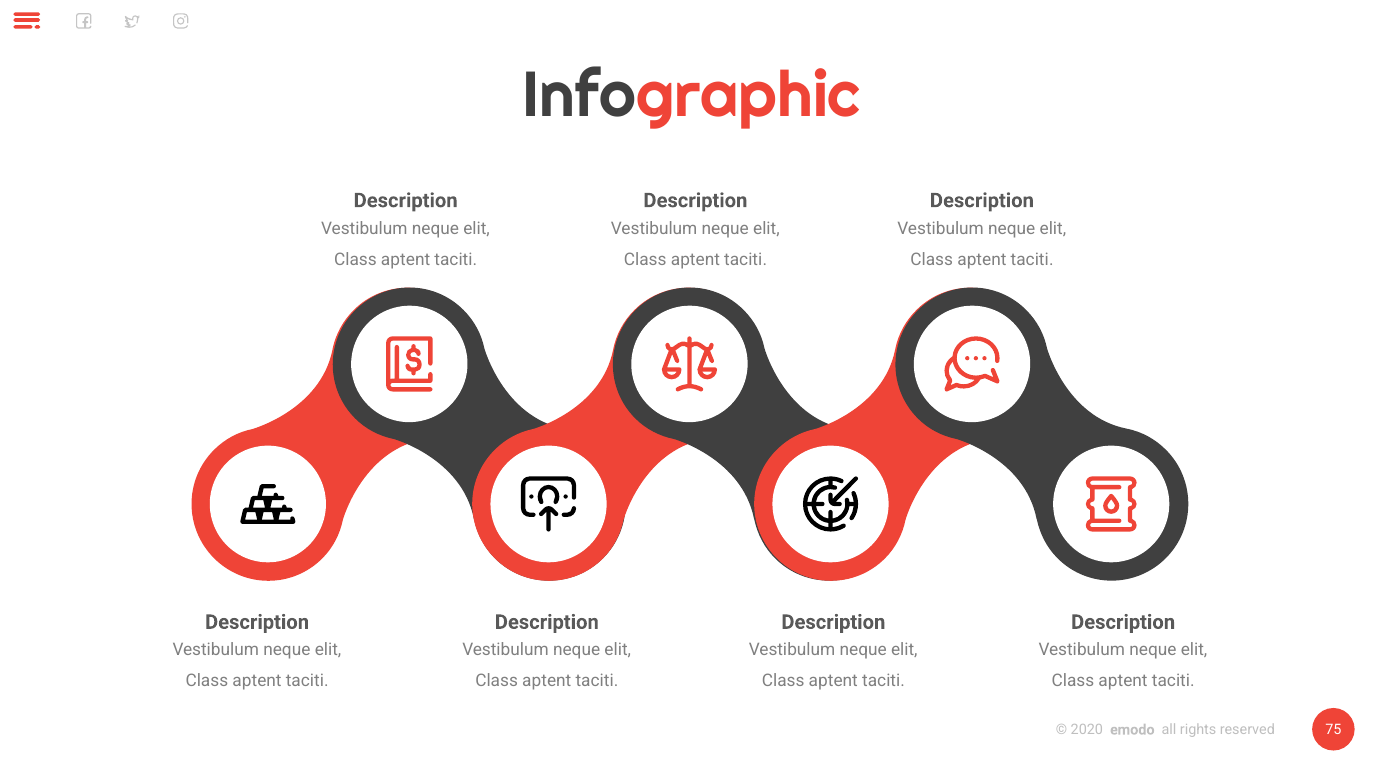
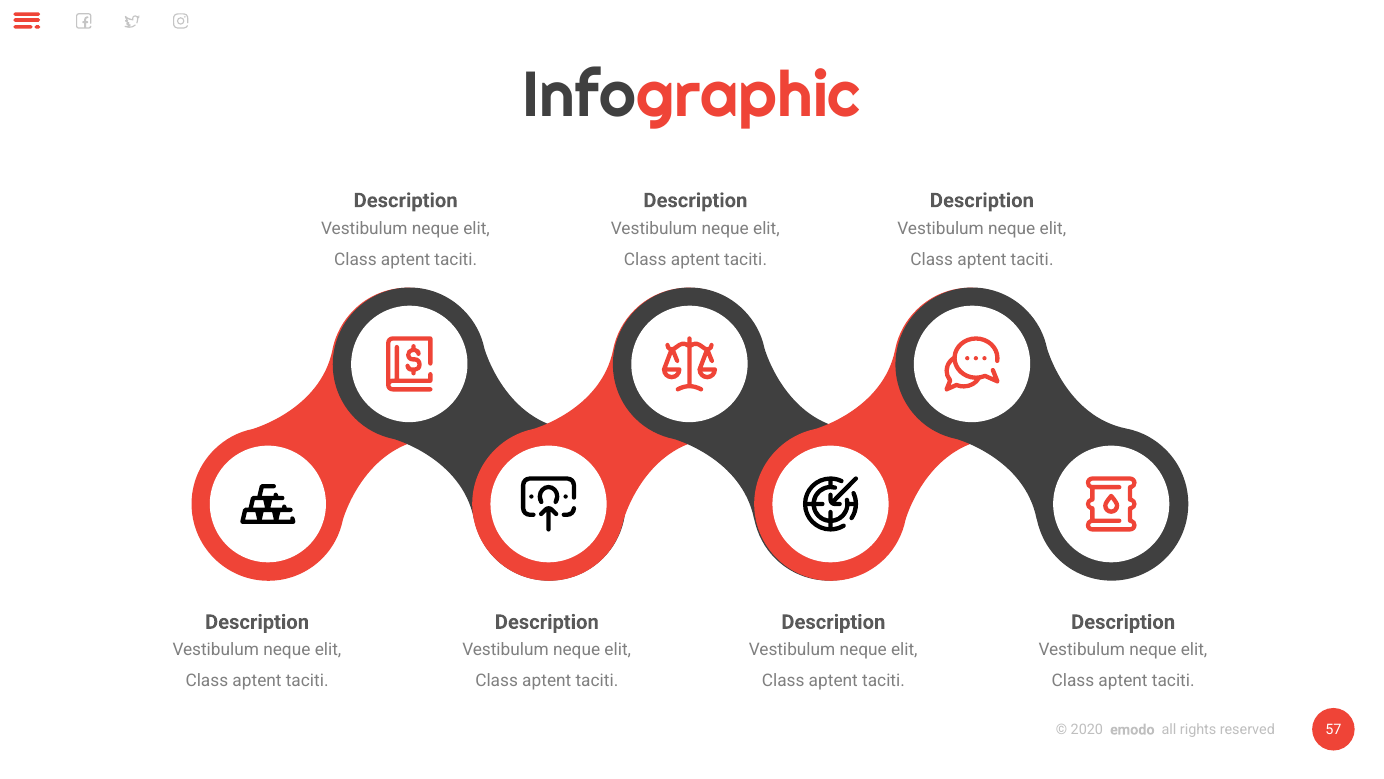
75: 75 -> 57
